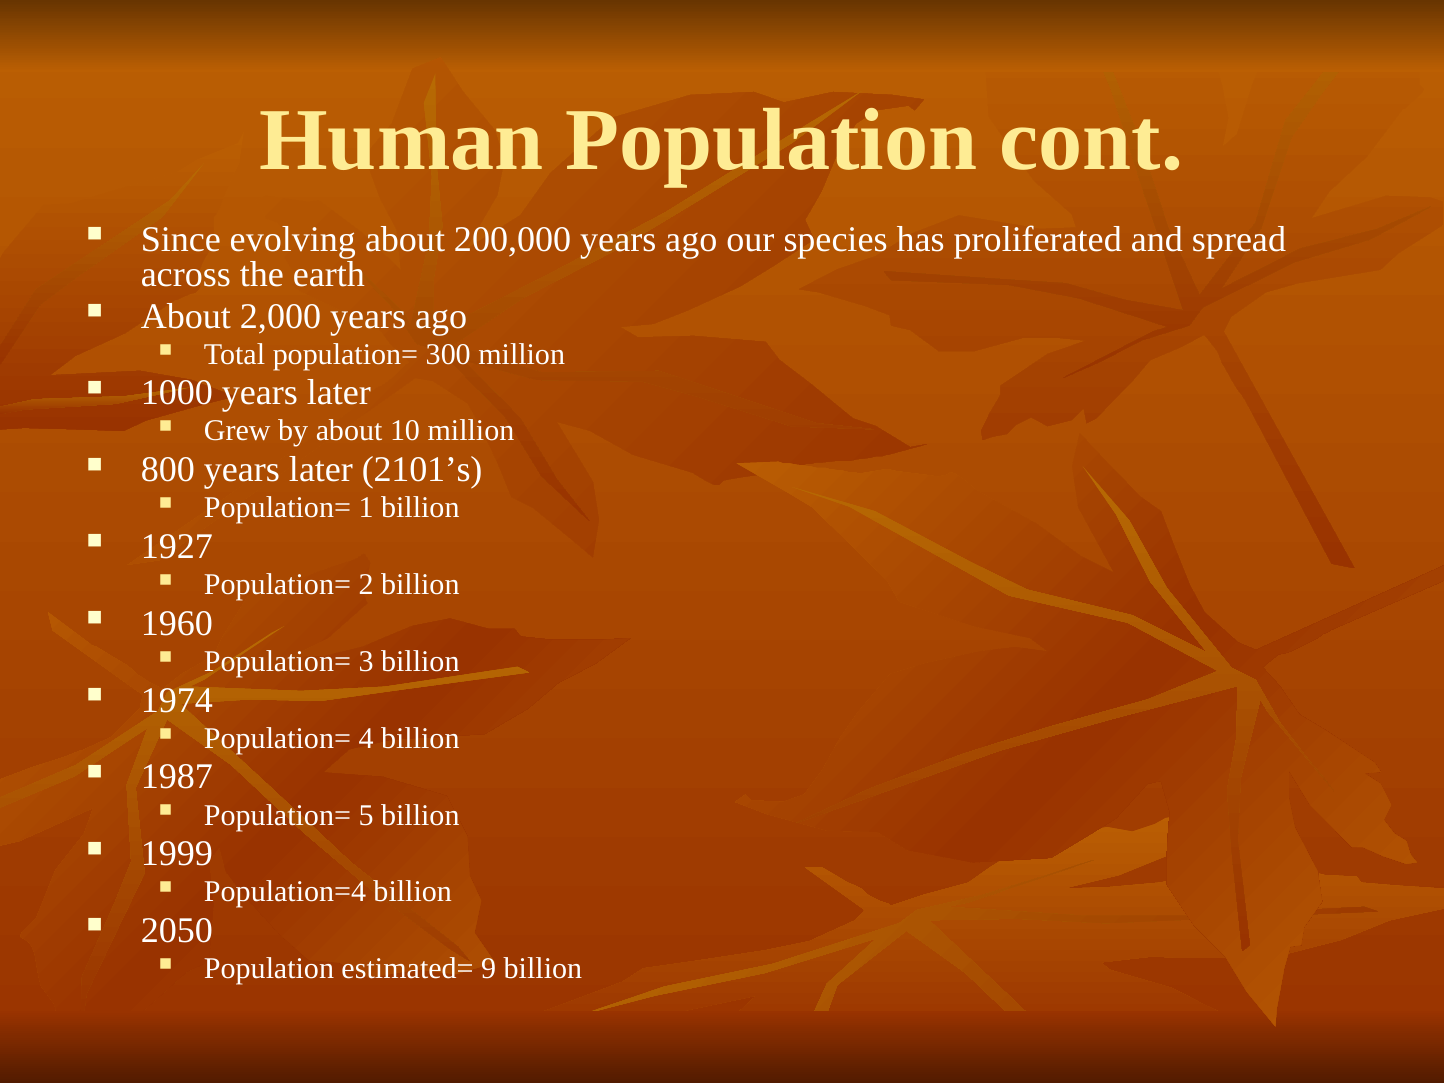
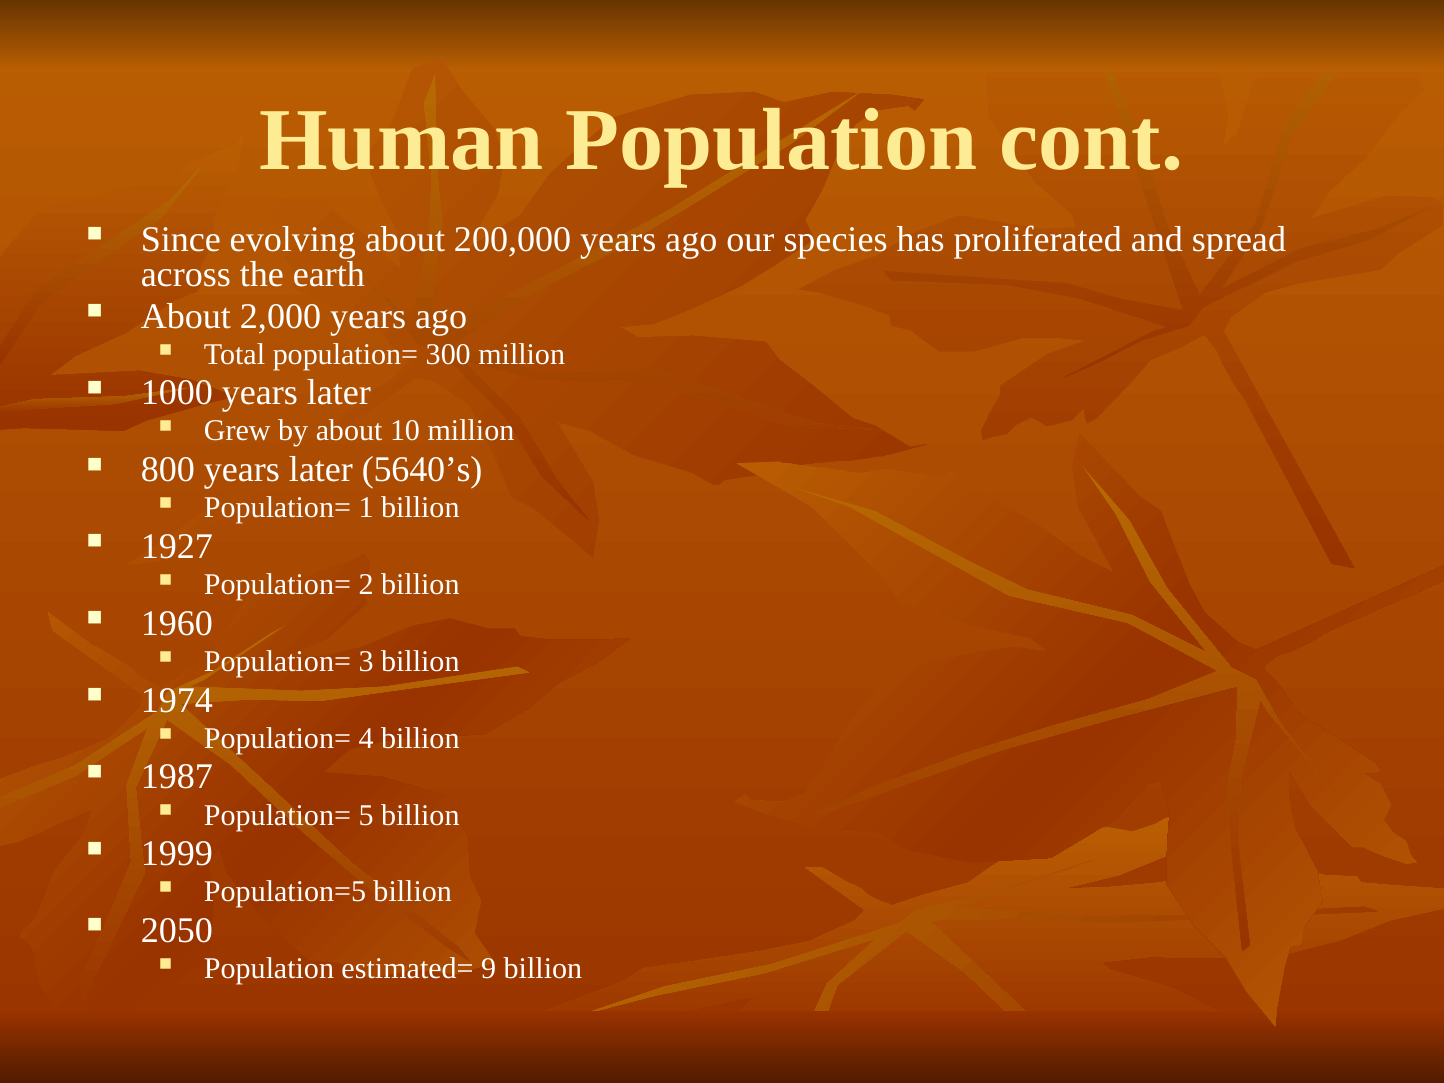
2101’s: 2101’s -> 5640’s
Population=4: Population=4 -> Population=5
